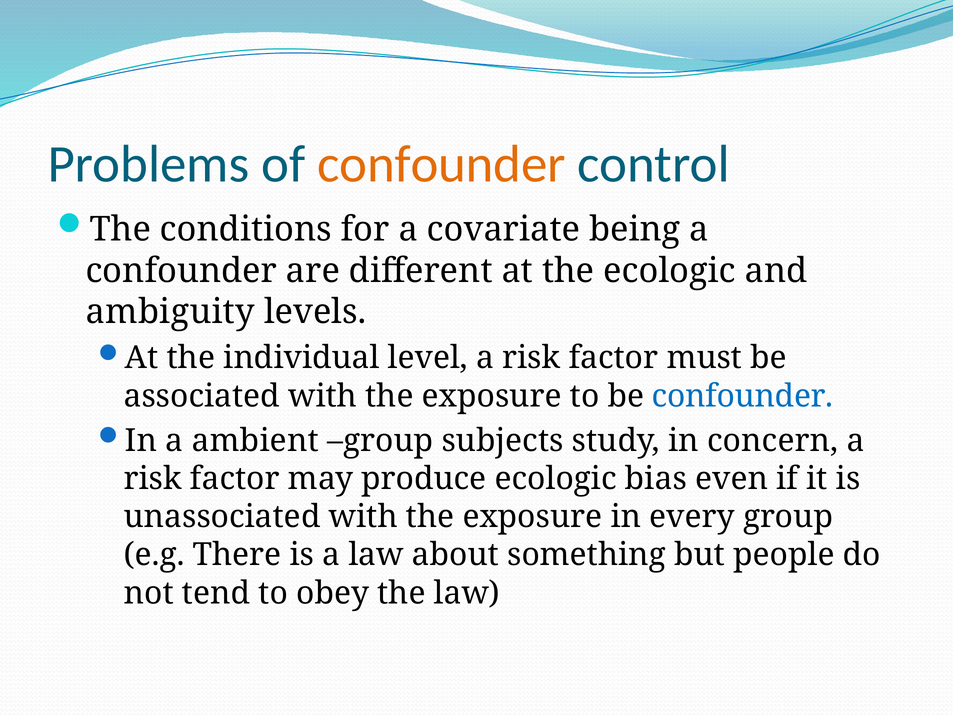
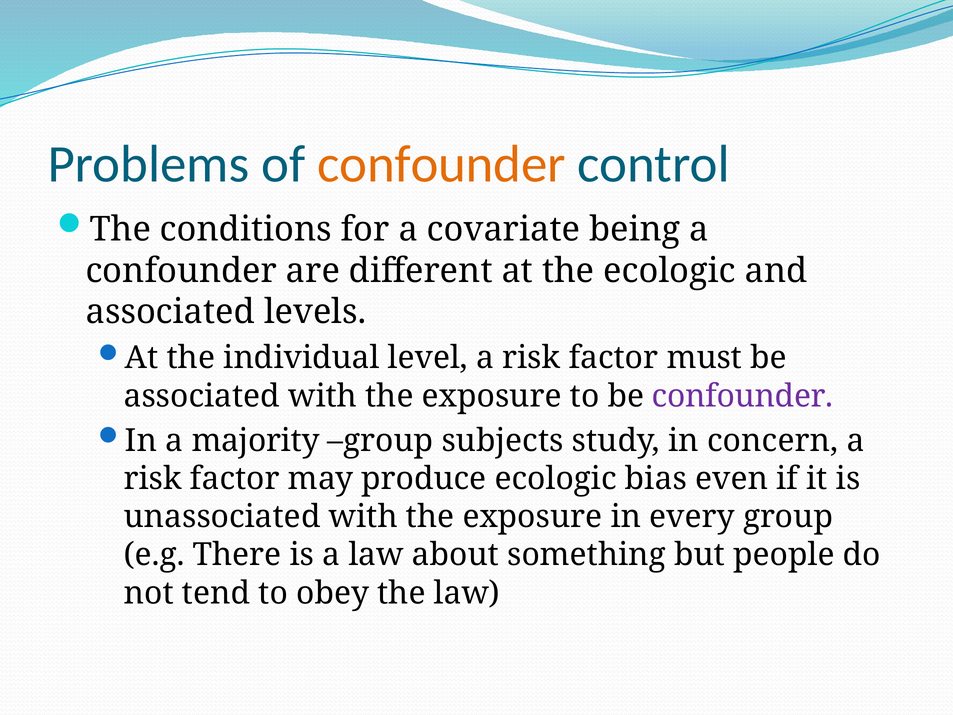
ambiguity at (170, 312): ambiguity -> associated
confounder at (743, 396) colour: blue -> purple
ambient: ambient -> majority
